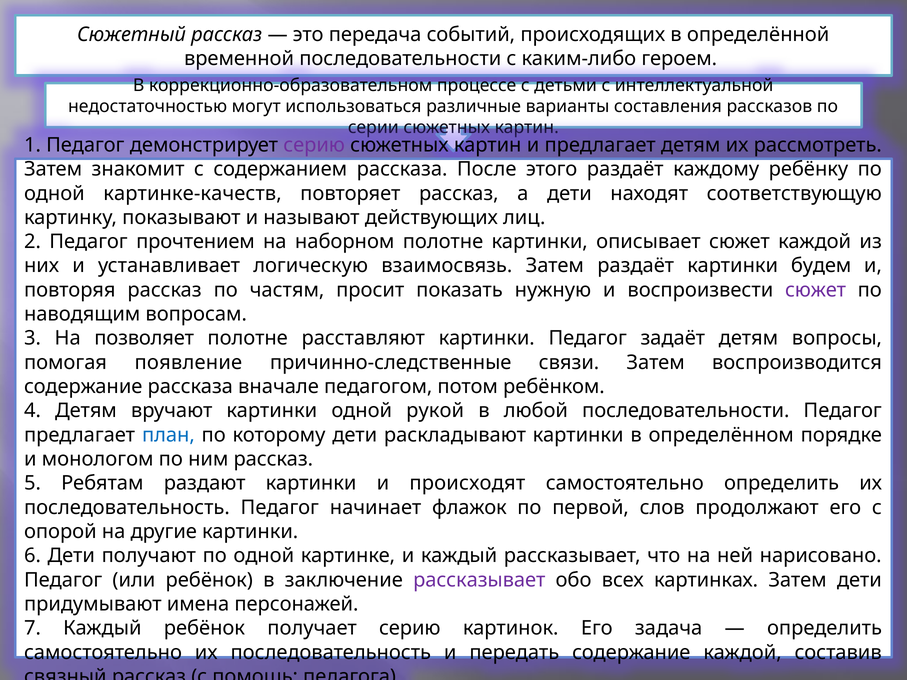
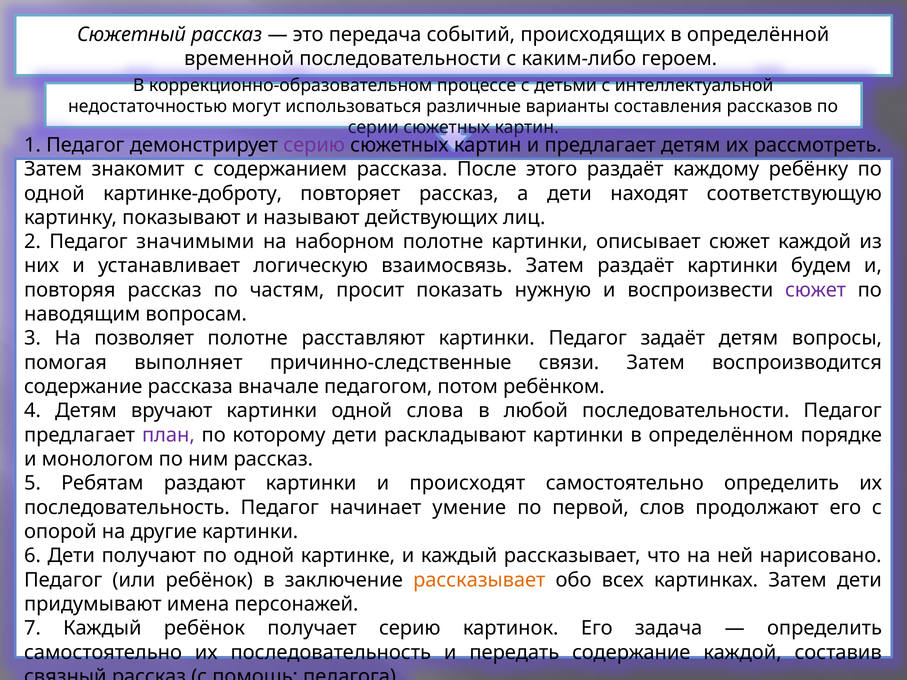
картинке-качеств: картинке-качеств -> картинке-доброту
прочтением: прочтением -> значимыми
появление: появление -> выполняет
рукой: рукой -> слова
план colour: blue -> purple
флажок: флажок -> умение
рассказывает at (479, 580) colour: purple -> orange
